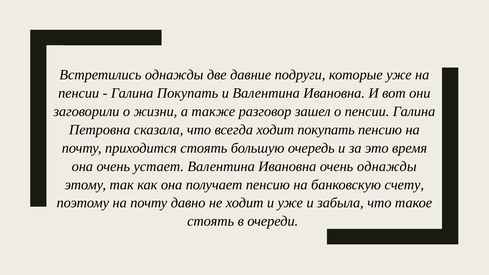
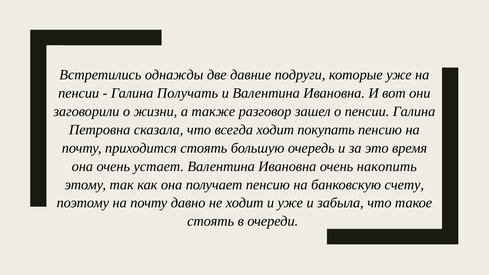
Галина Покупать: Покупать -> Получать
очень однажды: однажды -> накопить
